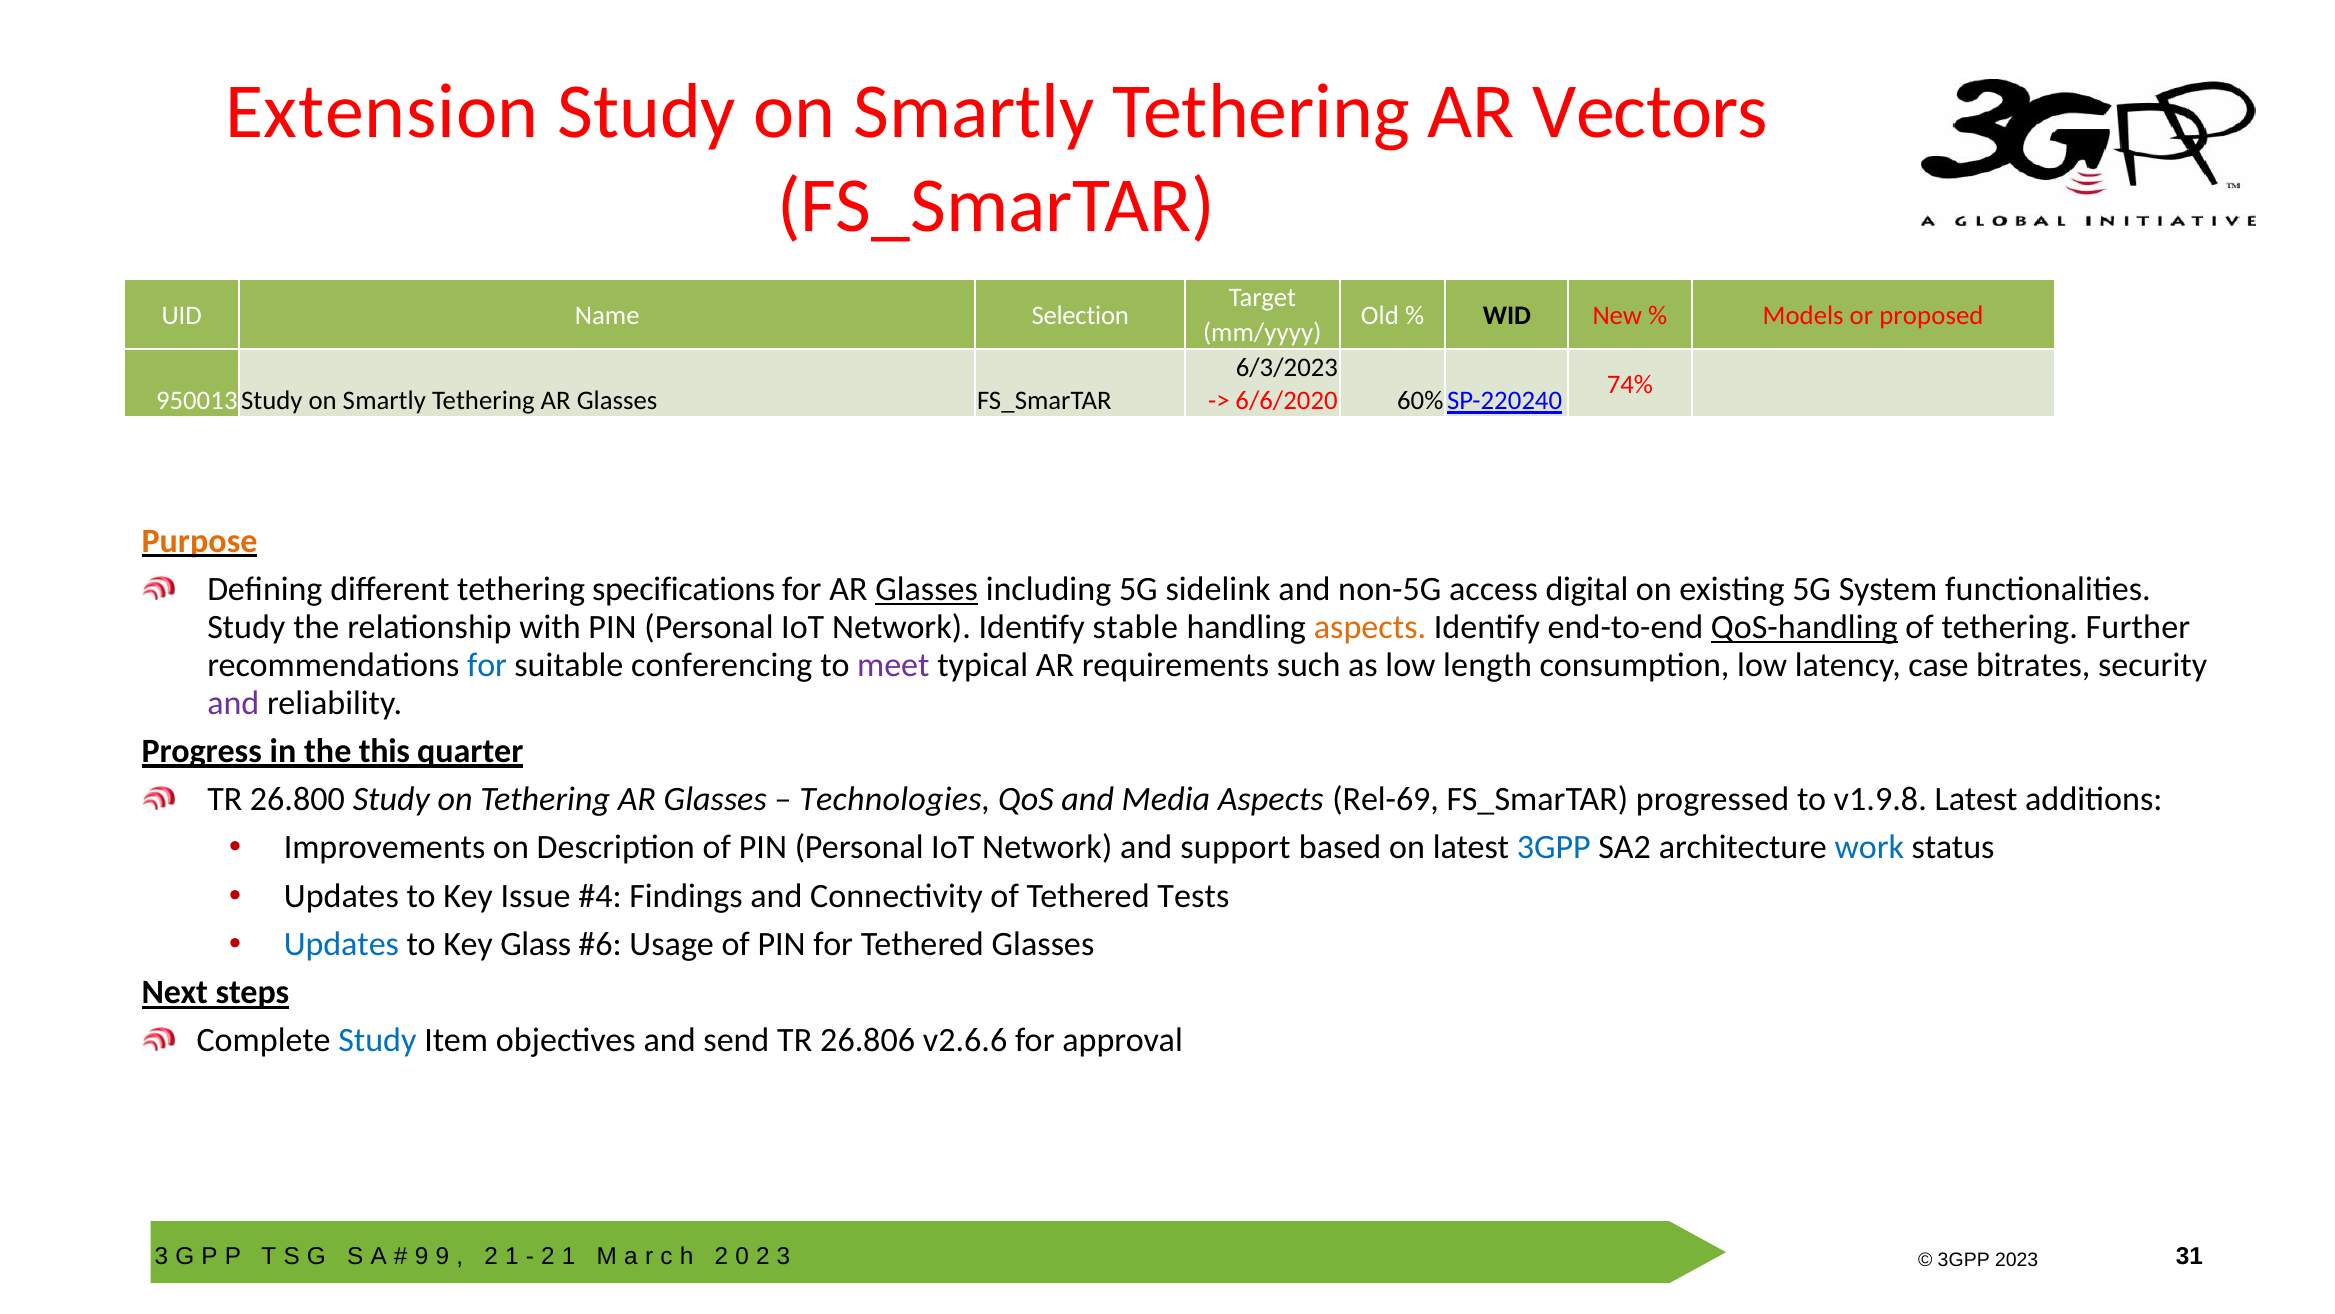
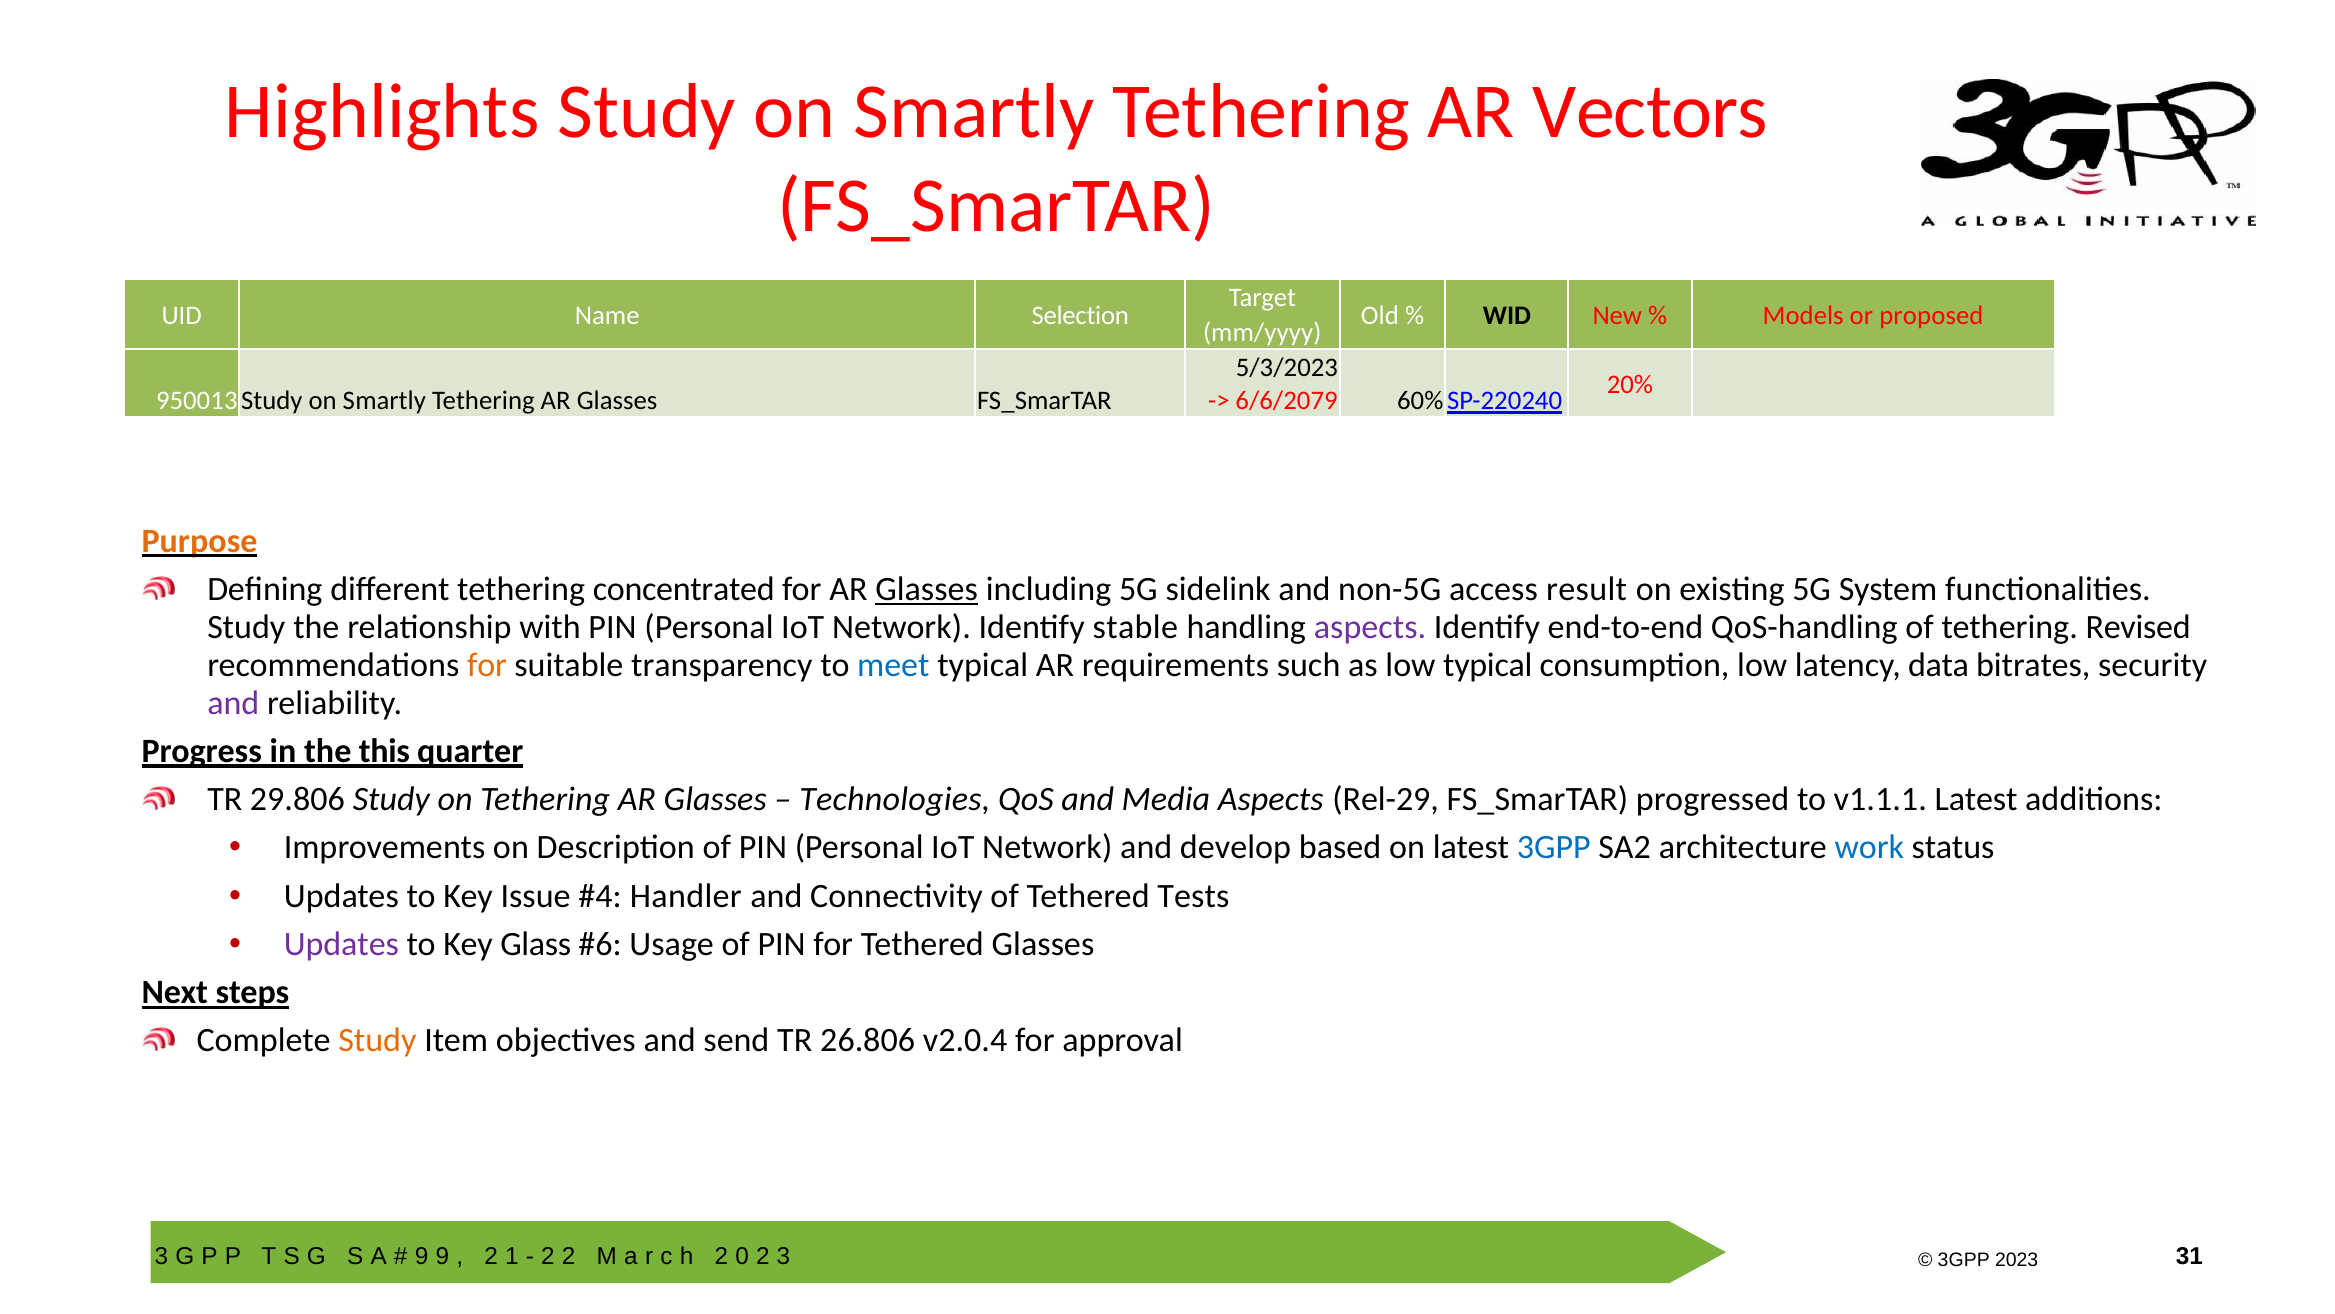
Extension: Extension -> Highlights
6/3/2023: 6/3/2023 -> 5/3/2023
74%: 74% -> 20%
6/6/2020: 6/6/2020 -> 6/6/2079
specifications: specifications -> concentrated
digital: digital -> result
aspects at (1370, 627) colour: orange -> purple
QoS-handling underline: present -> none
Further: Further -> Revised
for at (487, 665) colour: blue -> orange
conferencing: conferencing -> transparency
meet colour: purple -> blue
low length: length -> typical
case: case -> data
26.800: 26.800 -> 29.806
Rel-69: Rel-69 -> Rel-29
v1.9.8: v1.9.8 -> v1.1.1
support: support -> develop
Findings: Findings -> Handler
Updates at (341, 944) colour: blue -> purple
Study at (377, 1040) colour: blue -> orange
v2.6.6: v2.6.6 -> v2.0.4
1 at (569, 1256): 1 -> 2
